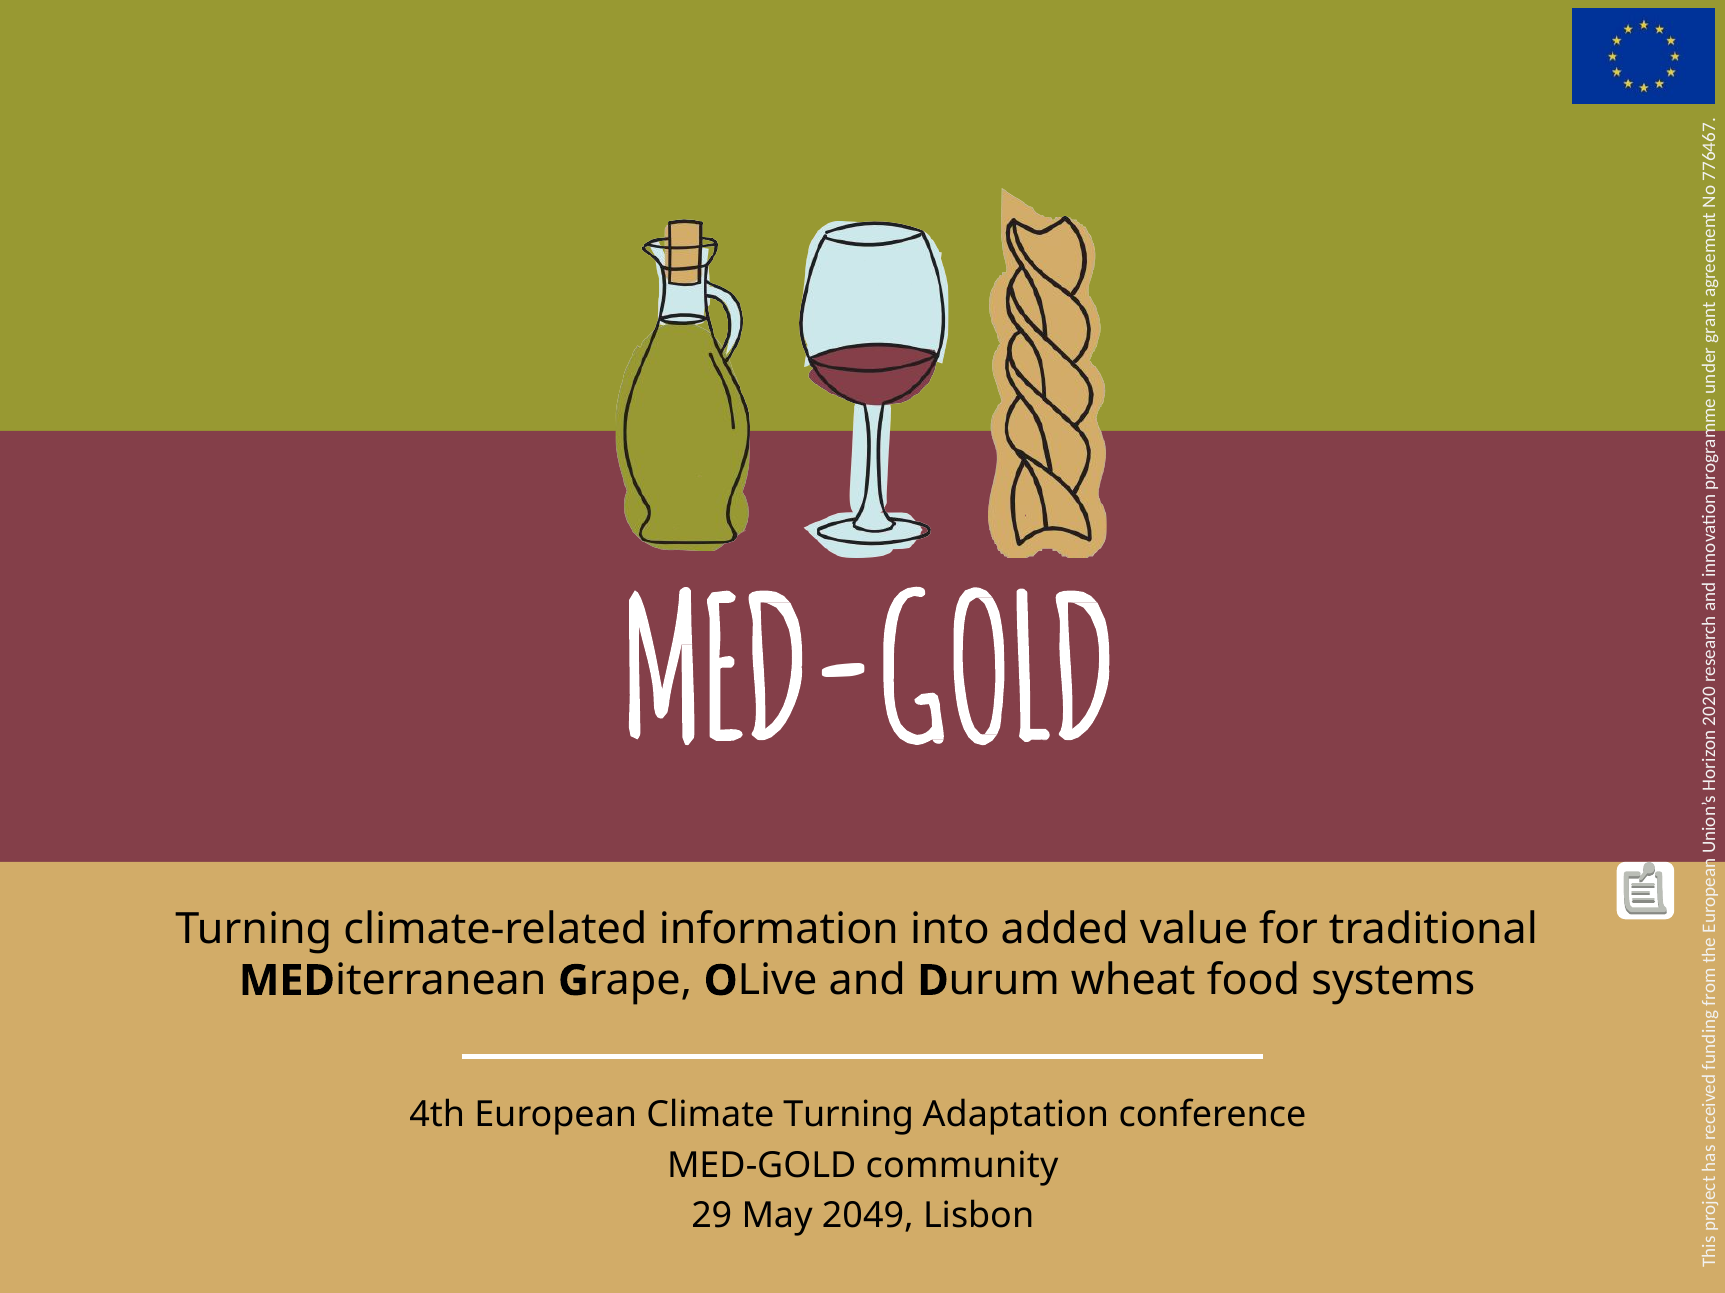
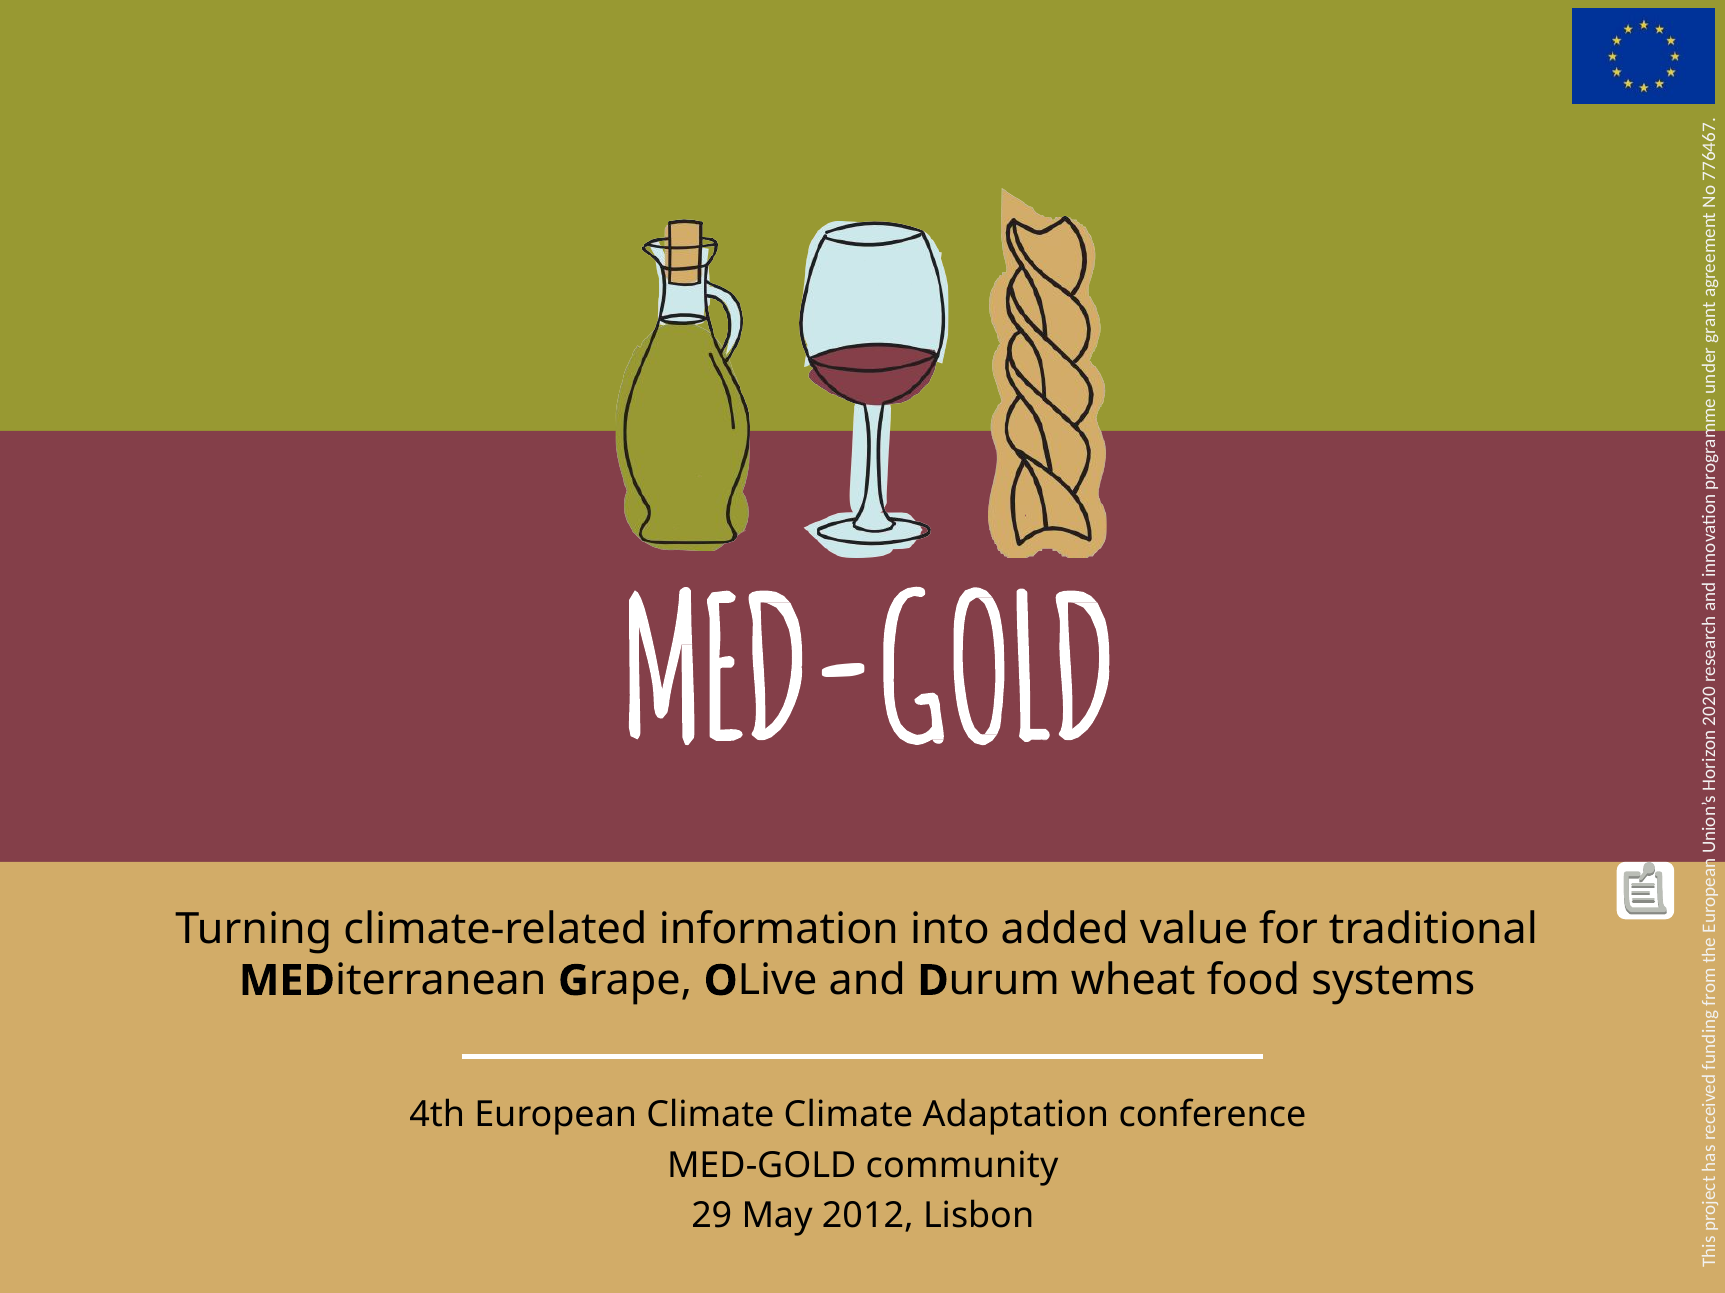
Climate Turning: Turning -> Climate
2049: 2049 -> 2012
